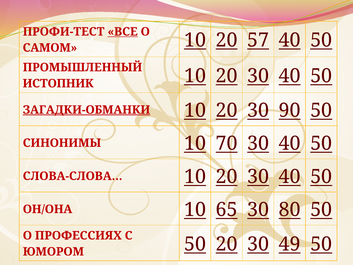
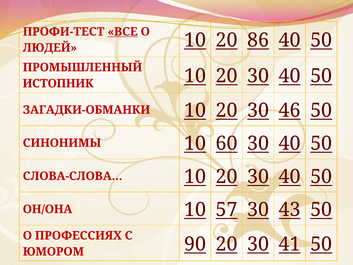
САМОМ: САМОМ -> ЛЮДЕЙ
57: 57 -> 86
ЗАГАДКИ-ОБМАНКИ underline: present -> none
90: 90 -> 46
70: 70 -> 60
65: 65 -> 57
80: 80 -> 43
ЮМОРОМ 50: 50 -> 90
49: 49 -> 41
